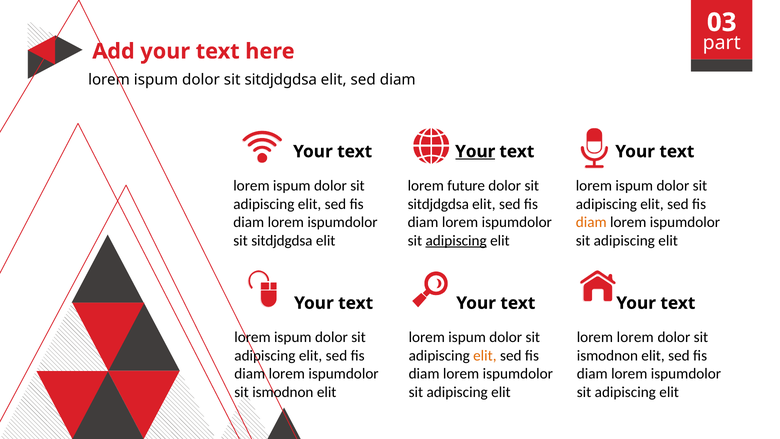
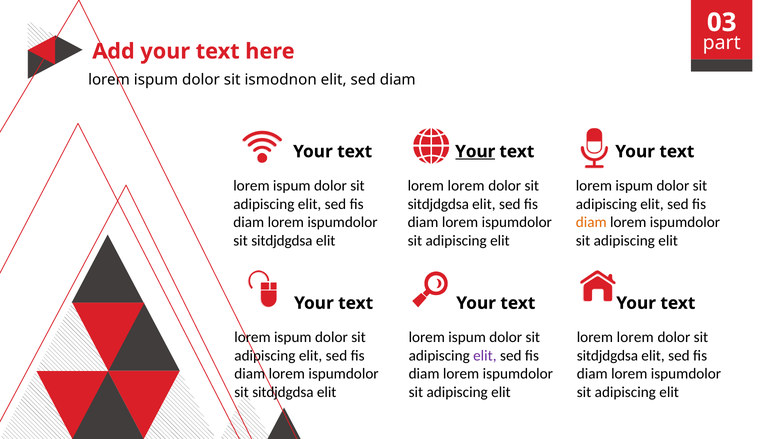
ispum dolor sit sitdjdgdsa: sitdjdgdsa -> ismodnon
future at (466, 186): future -> lorem
adipiscing at (456, 240) underline: present -> none
elit at (485, 355) colour: orange -> purple
ismodnon at (607, 355): ismodnon -> sitdjdgdsa
ismodnon at (283, 392): ismodnon -> sitdjdgdsa
